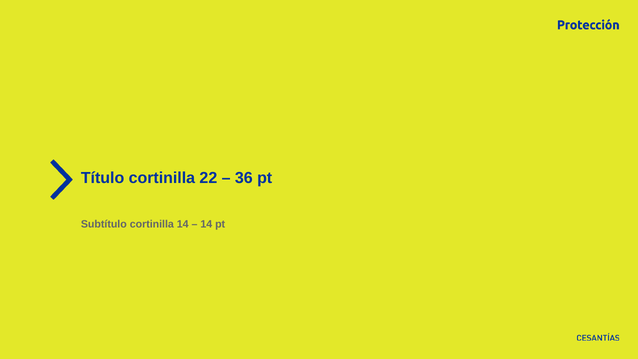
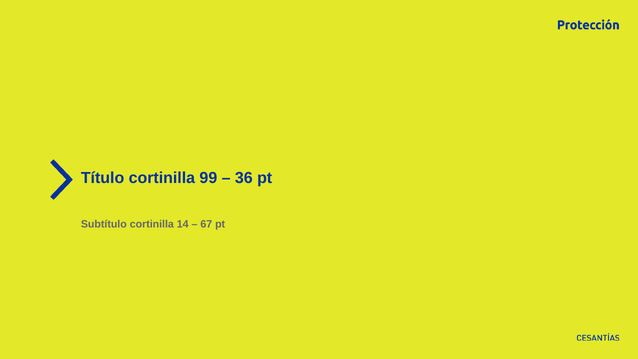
22: 22 -> 99
14 at (206, 224): 14 -> 67
